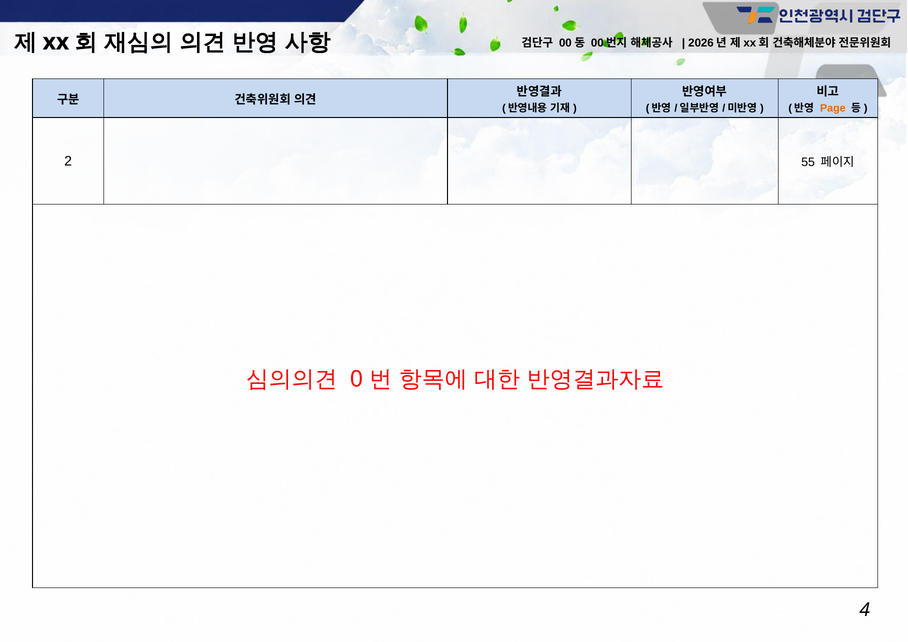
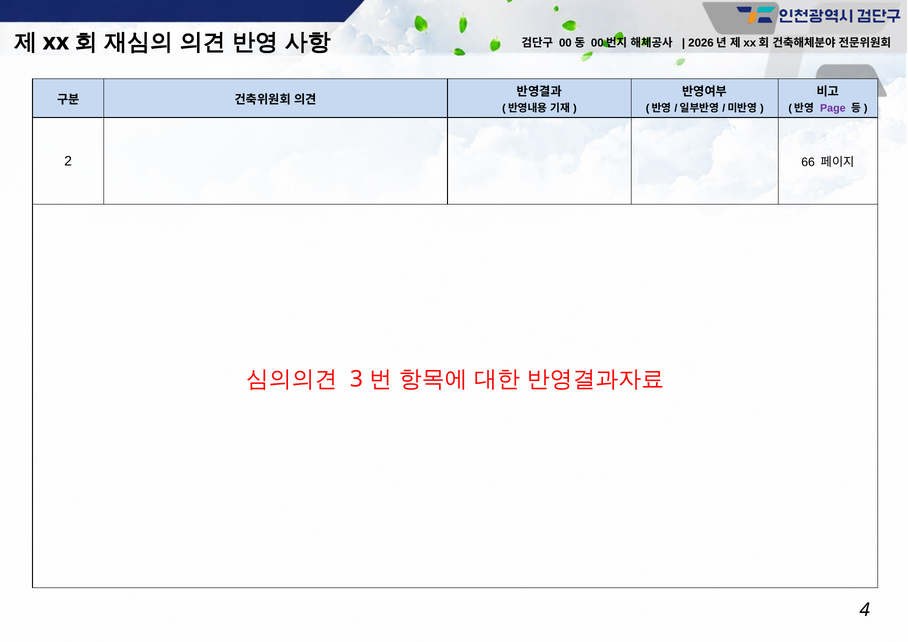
Page colour: orange -> purple
55: 55 -> 66
0: 0 -> 3
